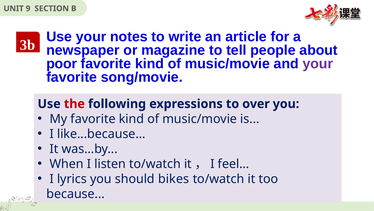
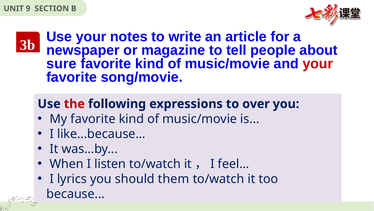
poor: poor -> sure
your at (318, 64) colour: purple -> red
bikes: bikes -> them
